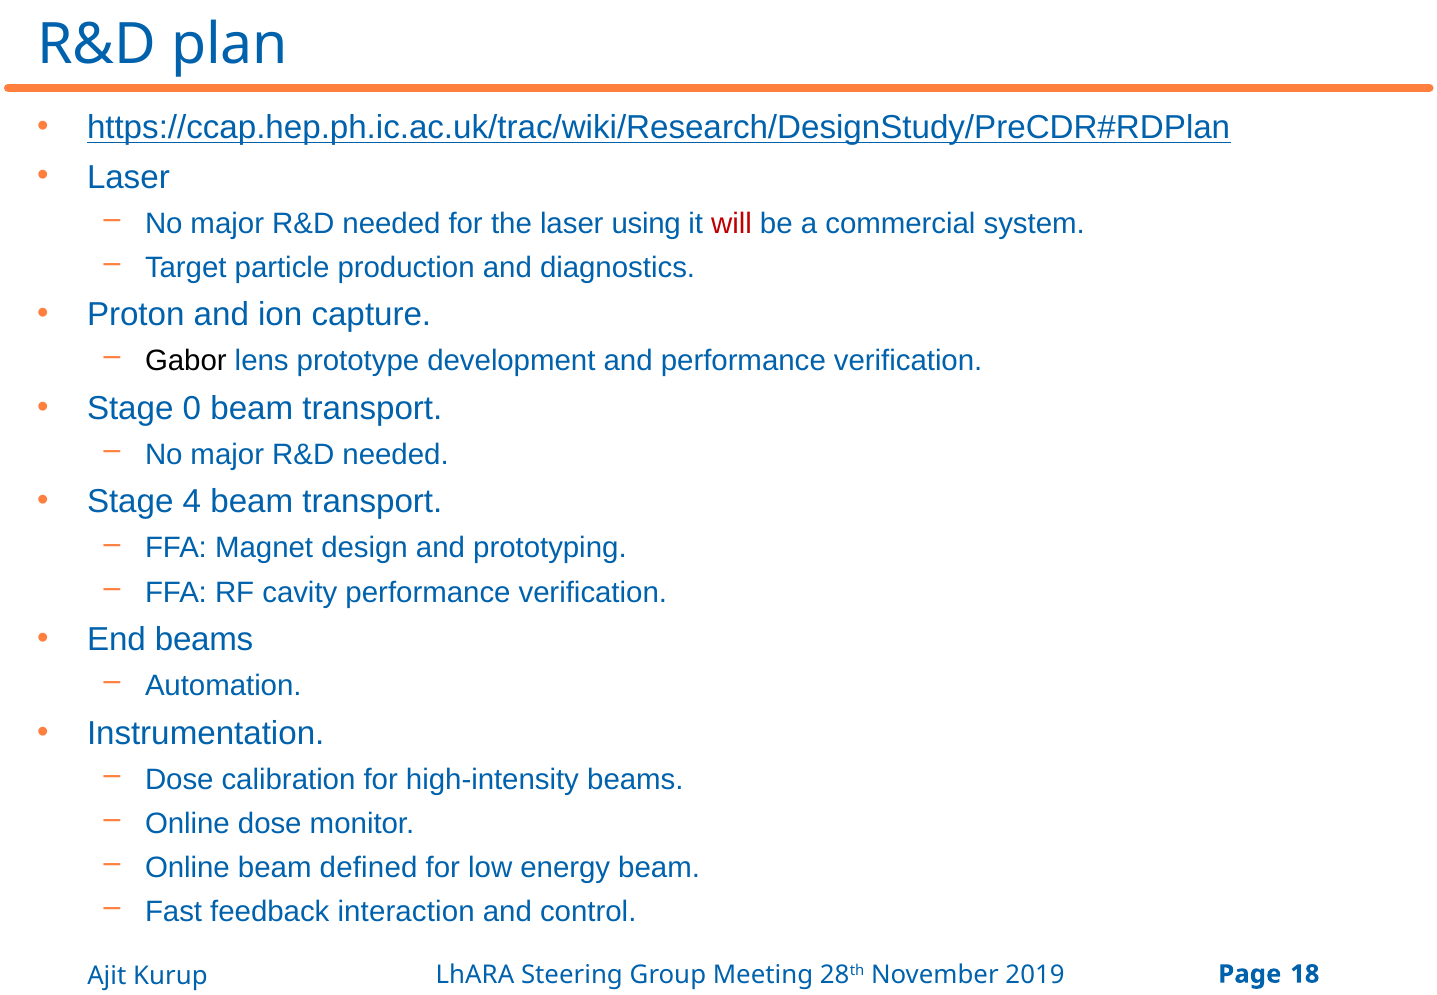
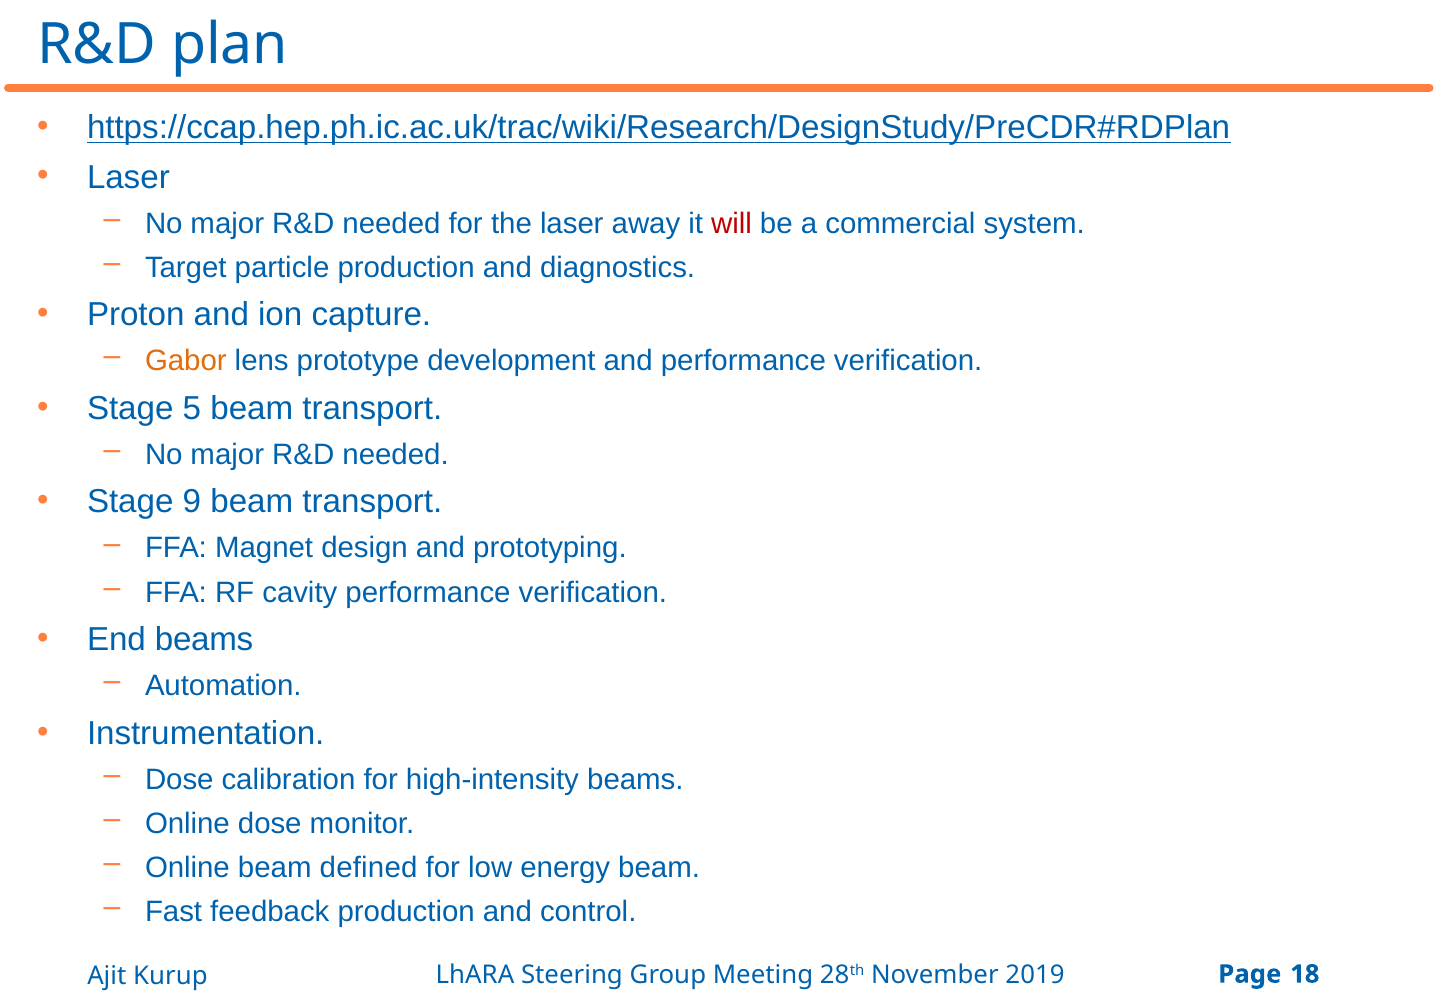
using: using -> away
Gabor colour: black -> orange
0: 0 -> 5
4: 4 -> 9
feedback interaction: interaction -> production
